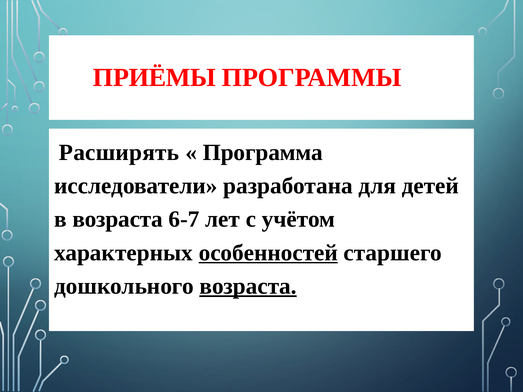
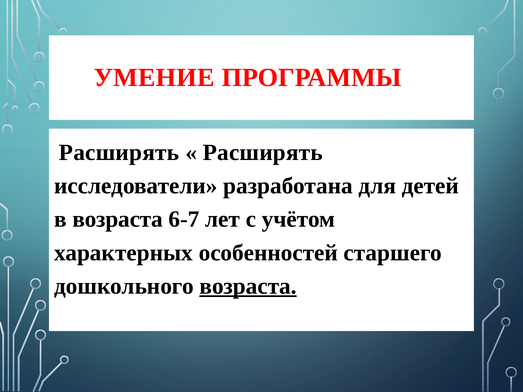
ПРИЁМЫ: ПРИЁМЫ -> УМЕНИЕ
Программа at (263, 152): Программа -> Расширять
особенностей underline: present -> none
